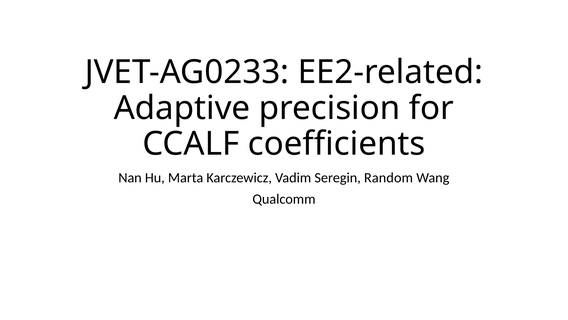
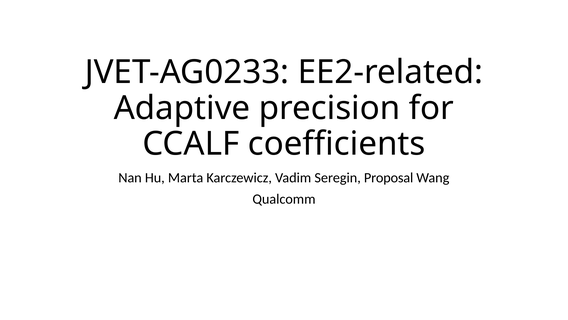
Random: Random -> Proposal
